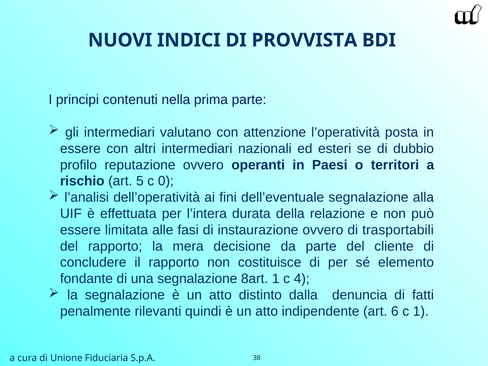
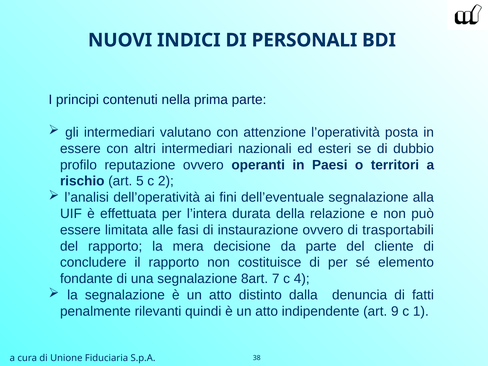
PROVVISTA: PROVVISTA -> PERSONALI
0: 0 -> 2
8art 1: 1 -> 7
6: 6 -> 9
